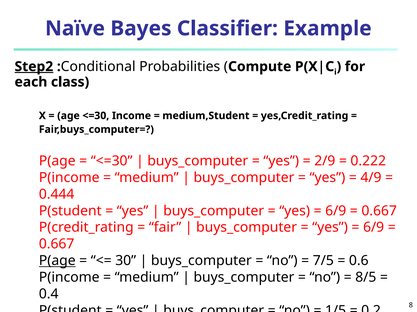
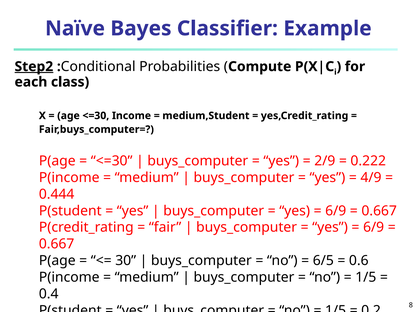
P(age at (57, 261) underline: present -> none
7/5: 7/5 -> 6/5
8/5 at (366, 278): 8/5 -> 1/5
